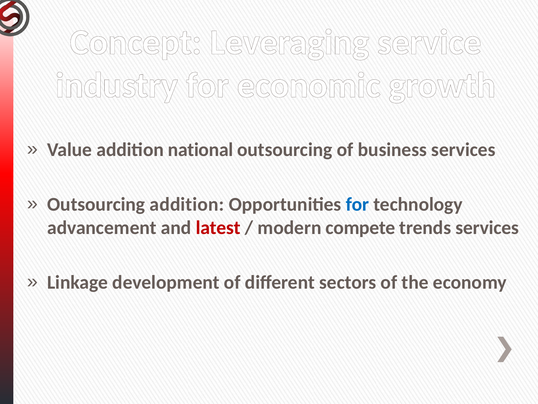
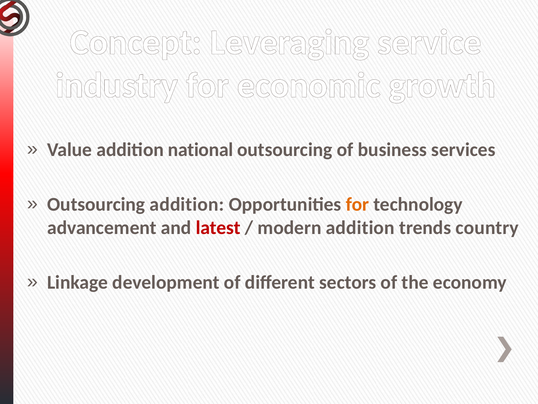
for at (357, 204) colour: blue -> orange
modern compete: compete -> addition
trends services: services -> country
